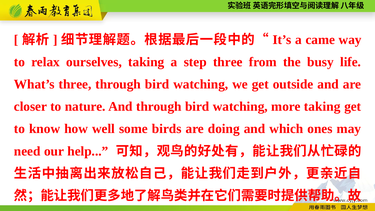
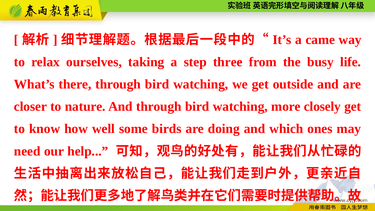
What’s three: three -> there
more taking: taking -> closely
